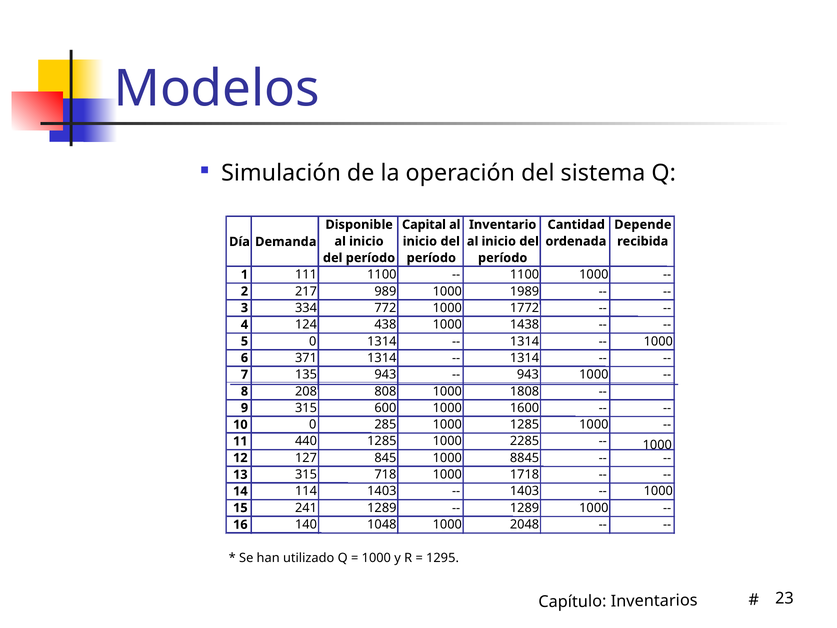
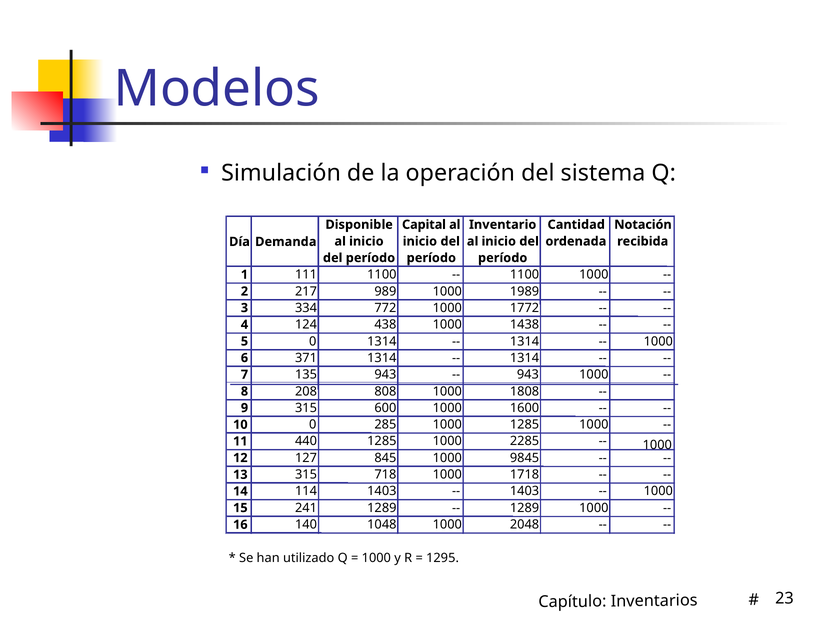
Depende: Depende -> Notación
8845: 8845 -> 9845
